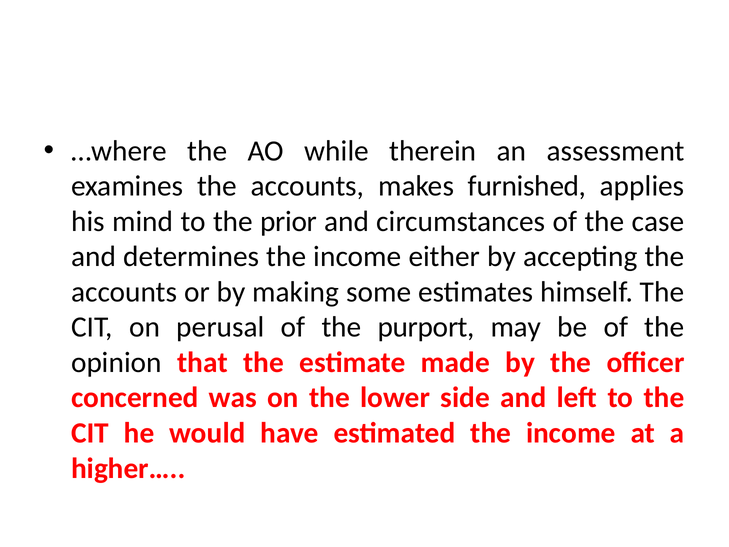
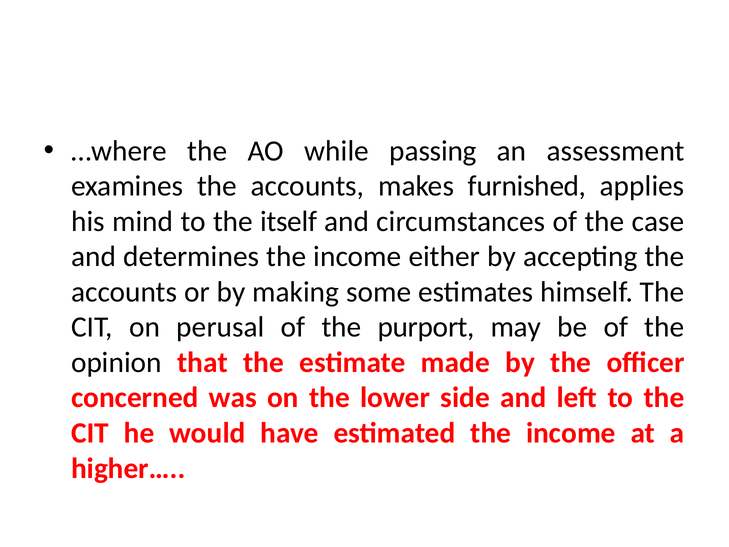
therein: therein -> passing
prior: prior -> itself
